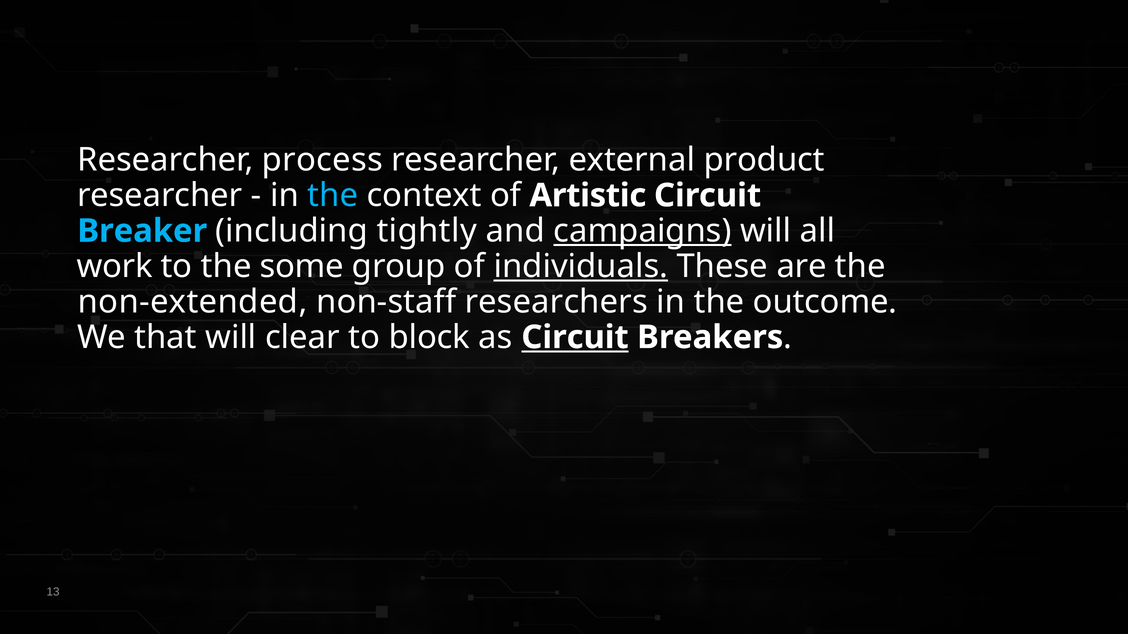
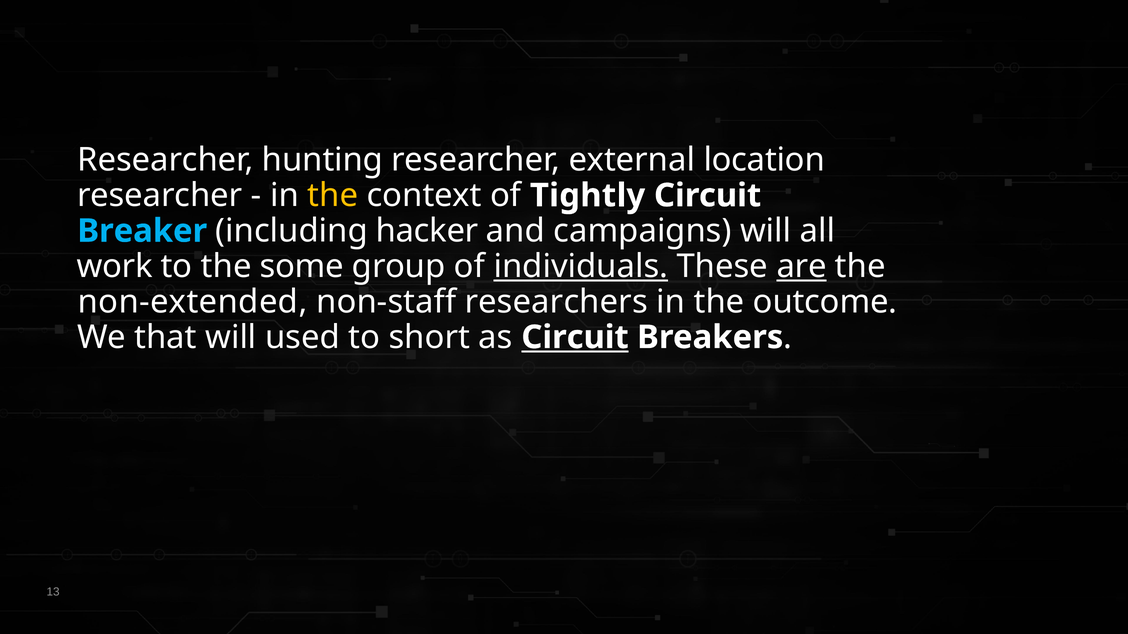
process: process -> hunting
product: product -> location
the at (333, 196) colour: light blue -> yellow
Artistic: Artistic -> Tightly
tightly: tightly -> hacker
campaigns underline: present -> none
are underline: none -> present
clear: clear -> used
block: block -> short
